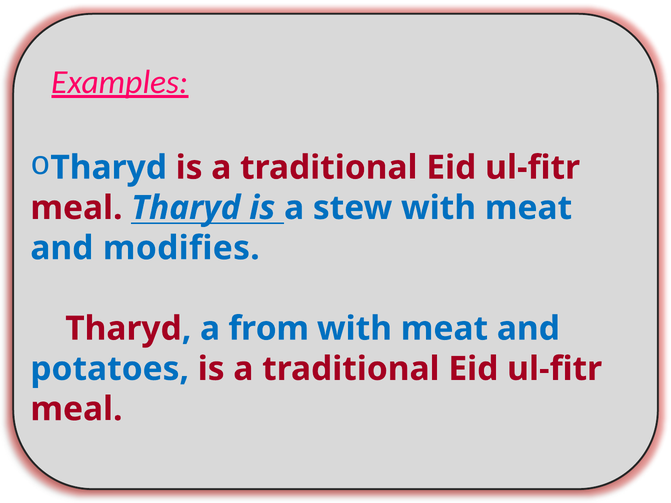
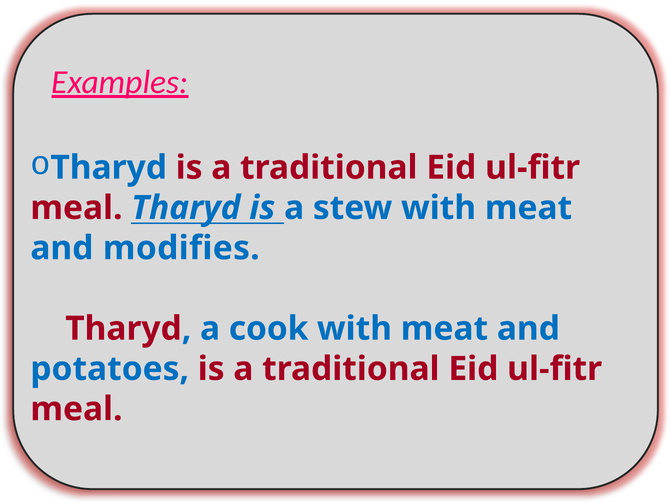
from: from -> cook
